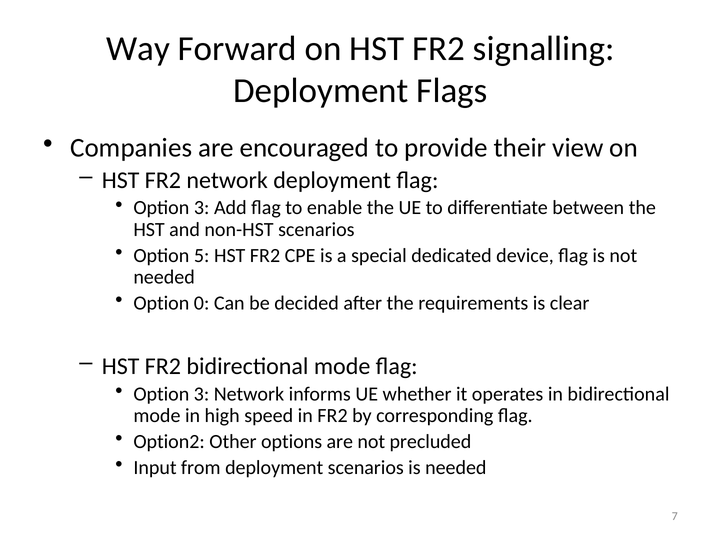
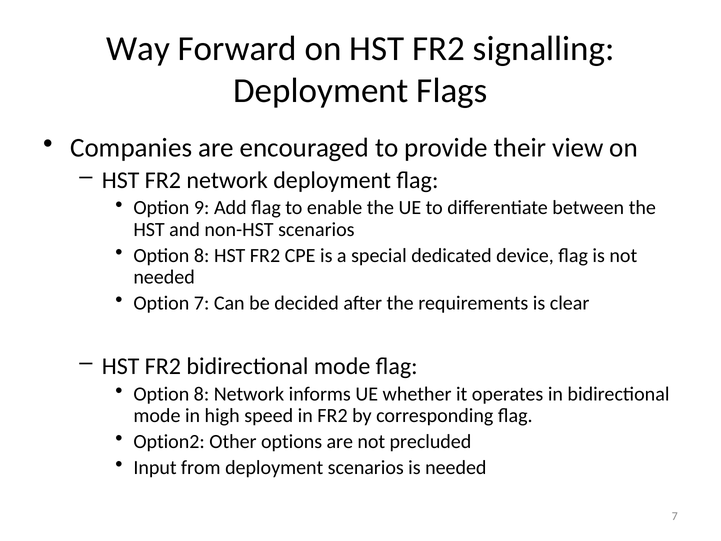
3 at (202, 208): 3 -> 9
5 at (202, 255): 5 -> 8
Option 0: 0 -> 7
3 at (202, 394): 3 -> 8
